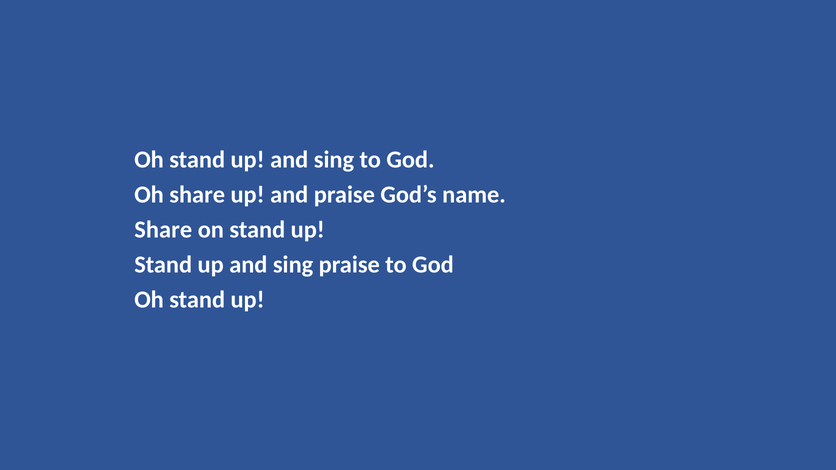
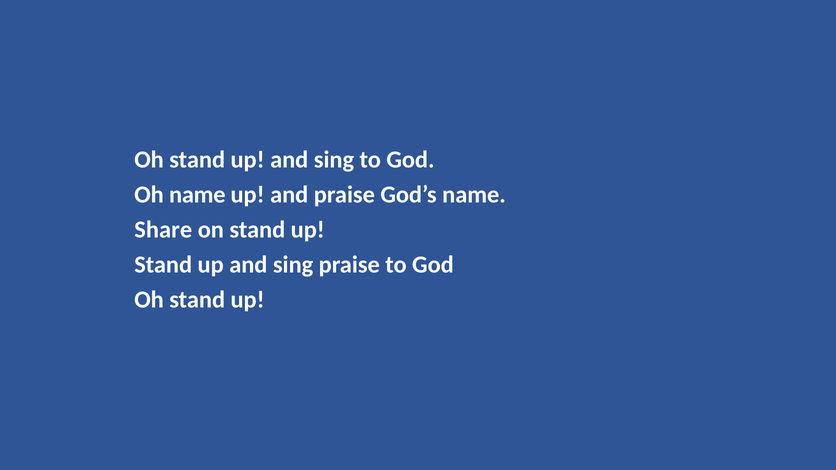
Oh share: share -> name
